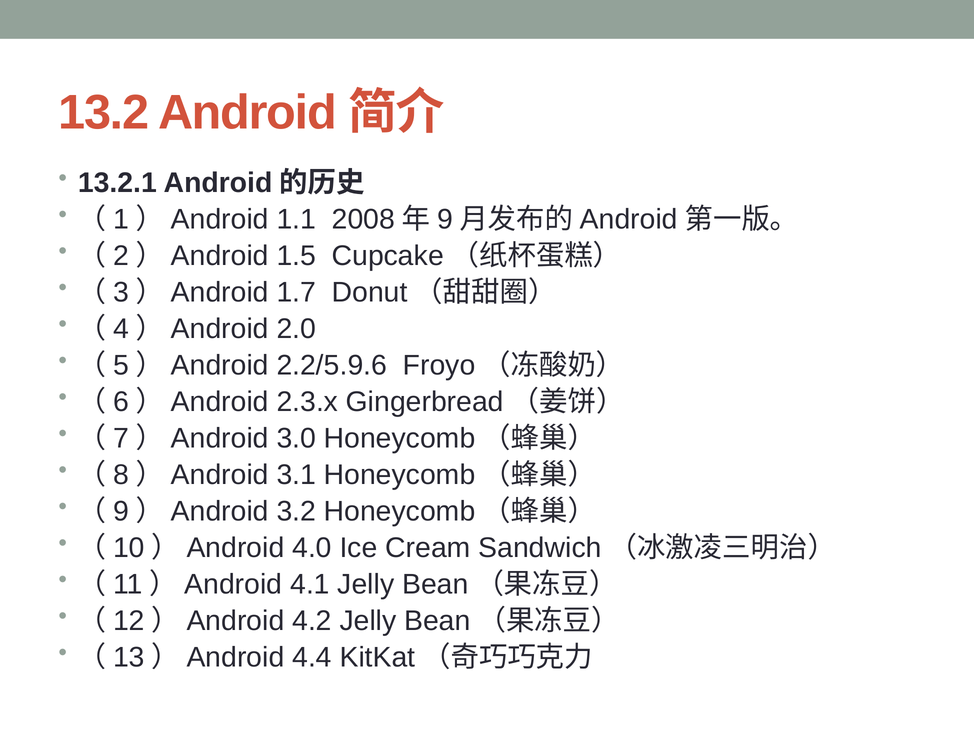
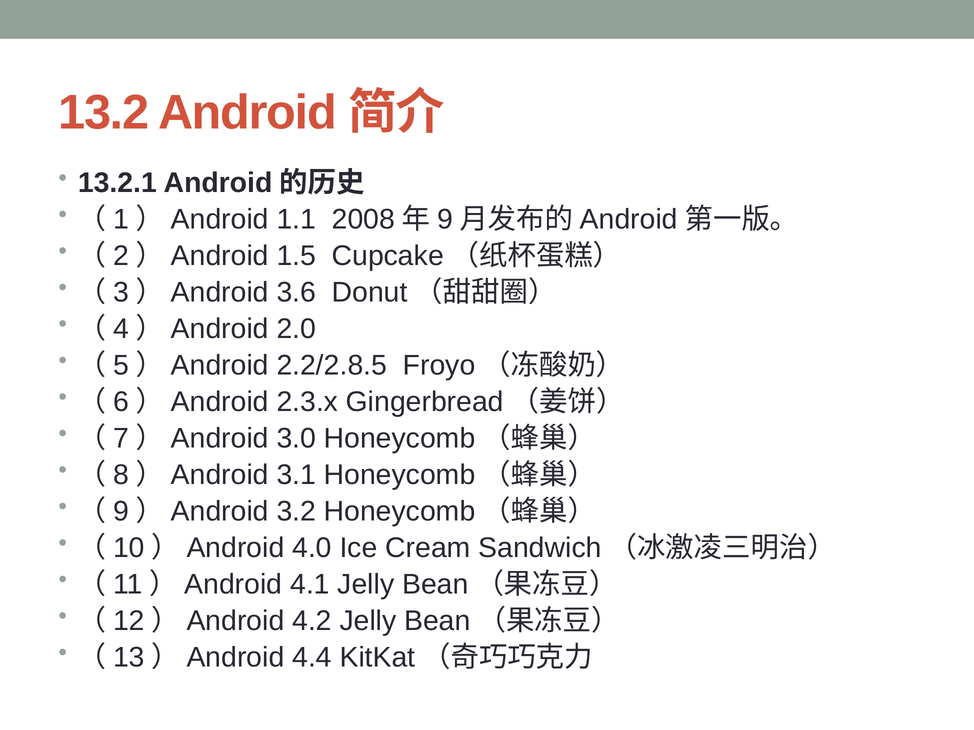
1.7: 1.7 -> 3.6
2.2/5.9.6: 2.2/5.9.6 -> 2.2/2.8.5
